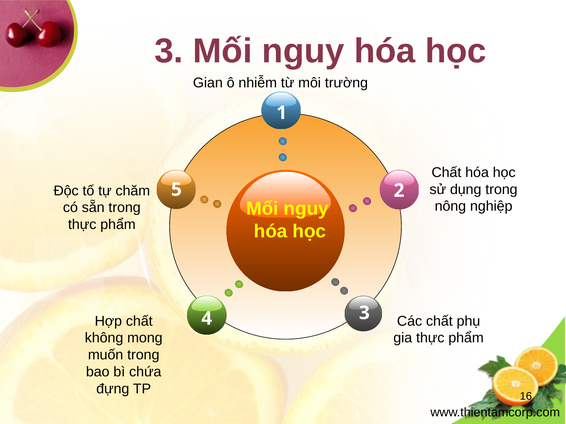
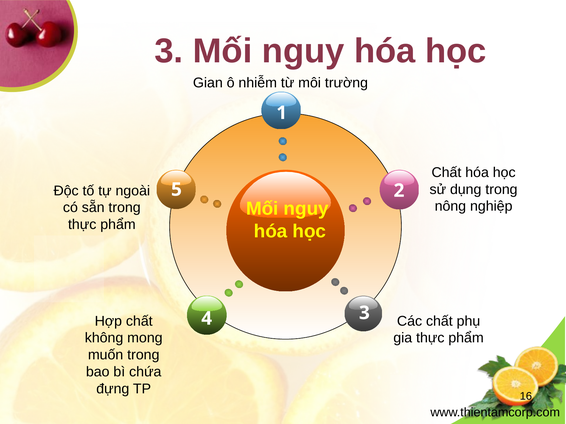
chăm: chăm -> ngoài
